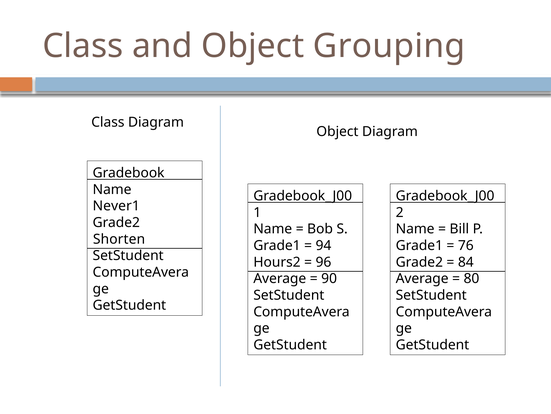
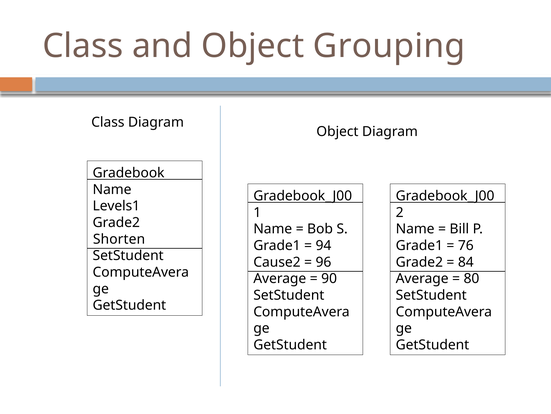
Never1: Never1 -> Levels1
Hours2: Hours2 -> Cause2
